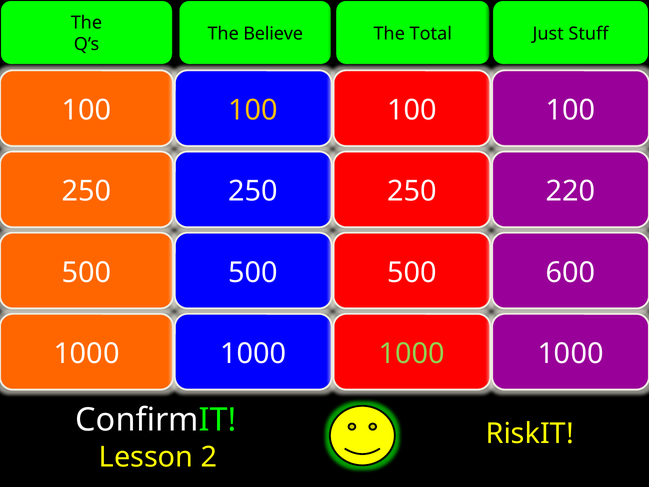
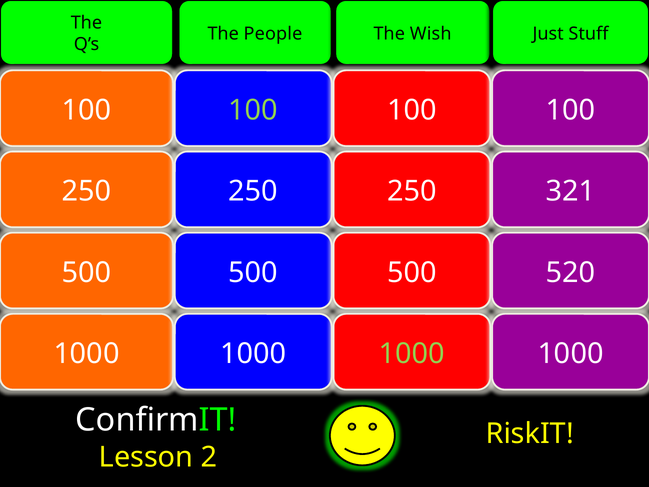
Believe: Believe -> People
Total: Total -> Wish
100 at (253, 110) colour: yellow -> light green
220: 220 -> 321
600: 600 -> 520
